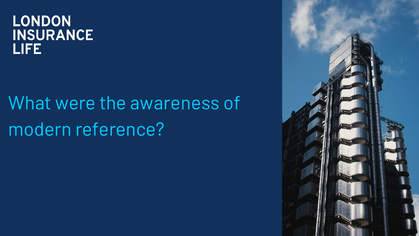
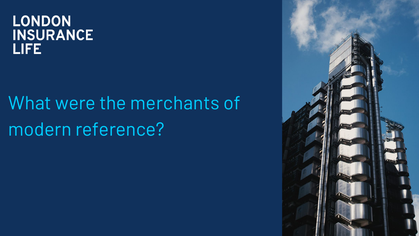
awareness: awareness -> merchants
